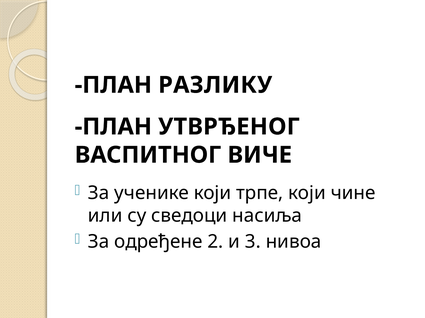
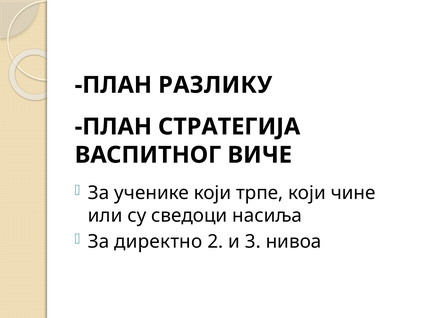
УТВРЂЕНОГ: УТВРЂЕНОГ -> СТРАТЕГИЈА
одређене: одређене -> директно
